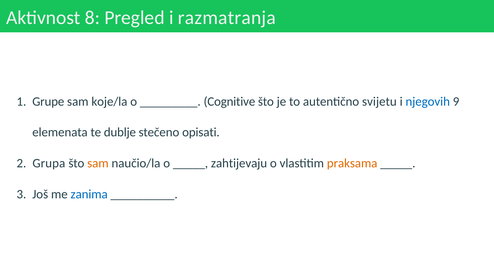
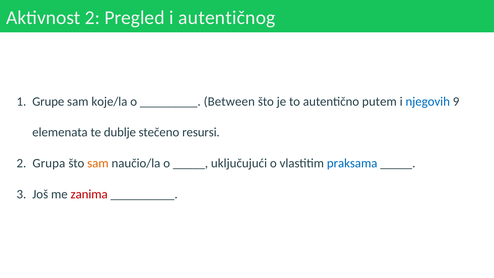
Aktivnost 8: 8 -> 2
razmatranja: razmatranja -> autentičnog
Cognitive: Cognitive -> Between
svijetu: svijetu -> putem
opisati: opisati -> resursi
zahtijevaju: zahtijevaju -> uključujući
praksama colour: orange -> blue
zanima colour: blue -> red
